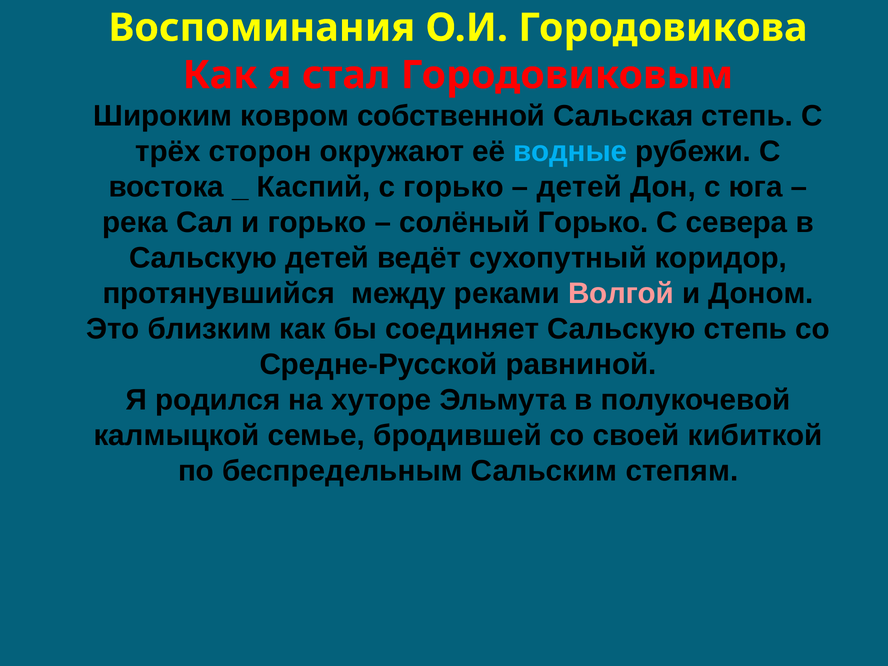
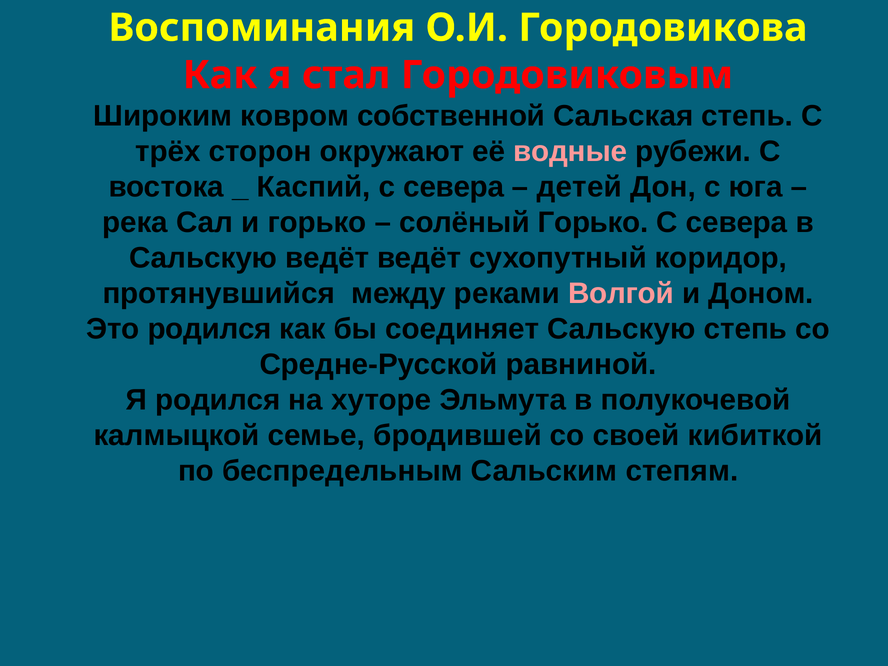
водные colour: light blue -> pink
Каспий с горько: горько -> севера
Сальскую детей: детей -> ведёт
Это близким: близким -> родился
